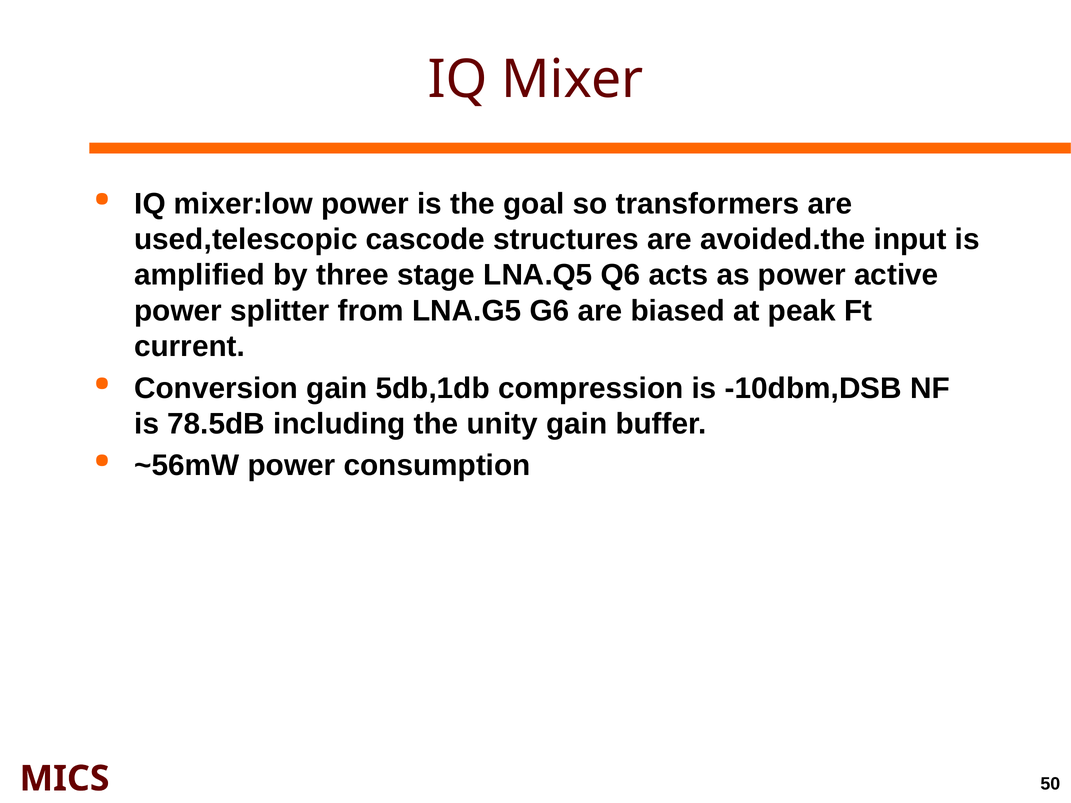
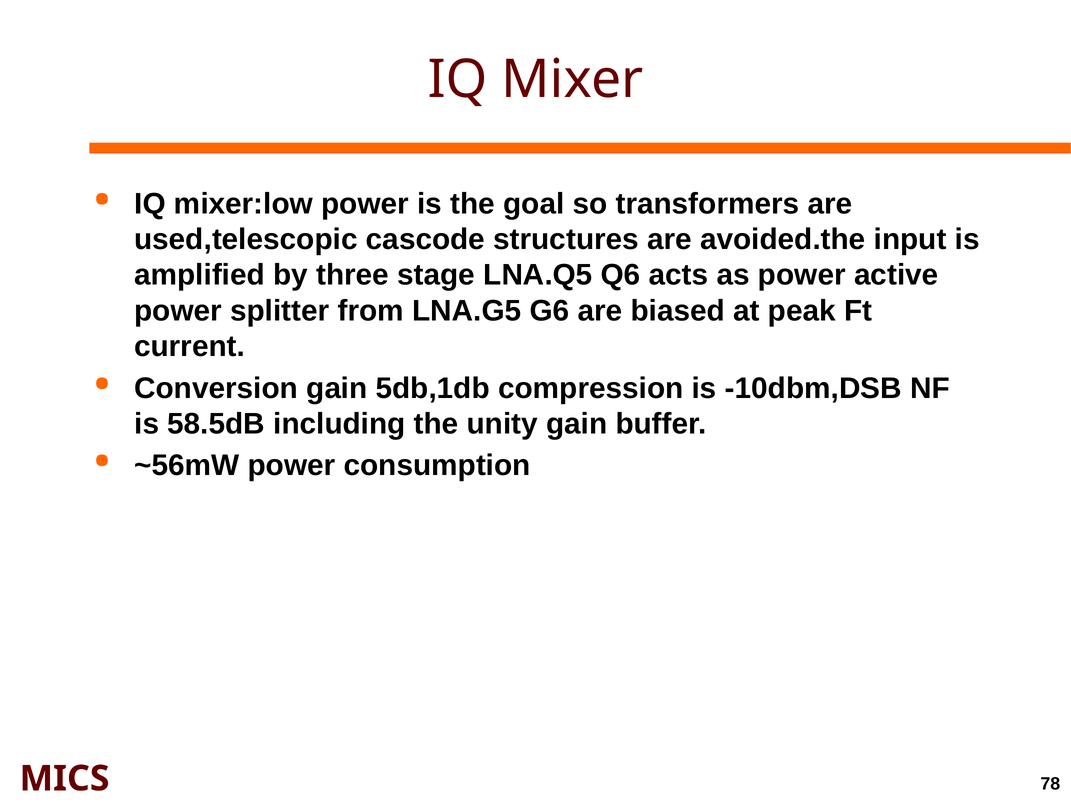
78.5dB: 78.5dB -> 58.5dB
50: 50 -> 78
